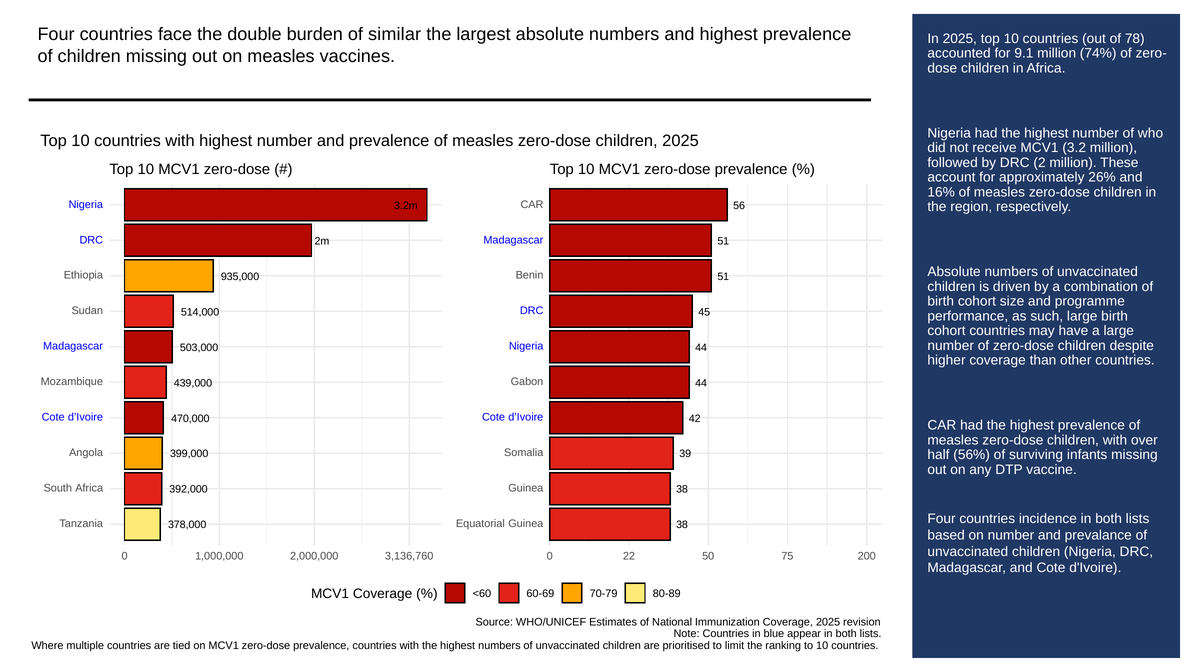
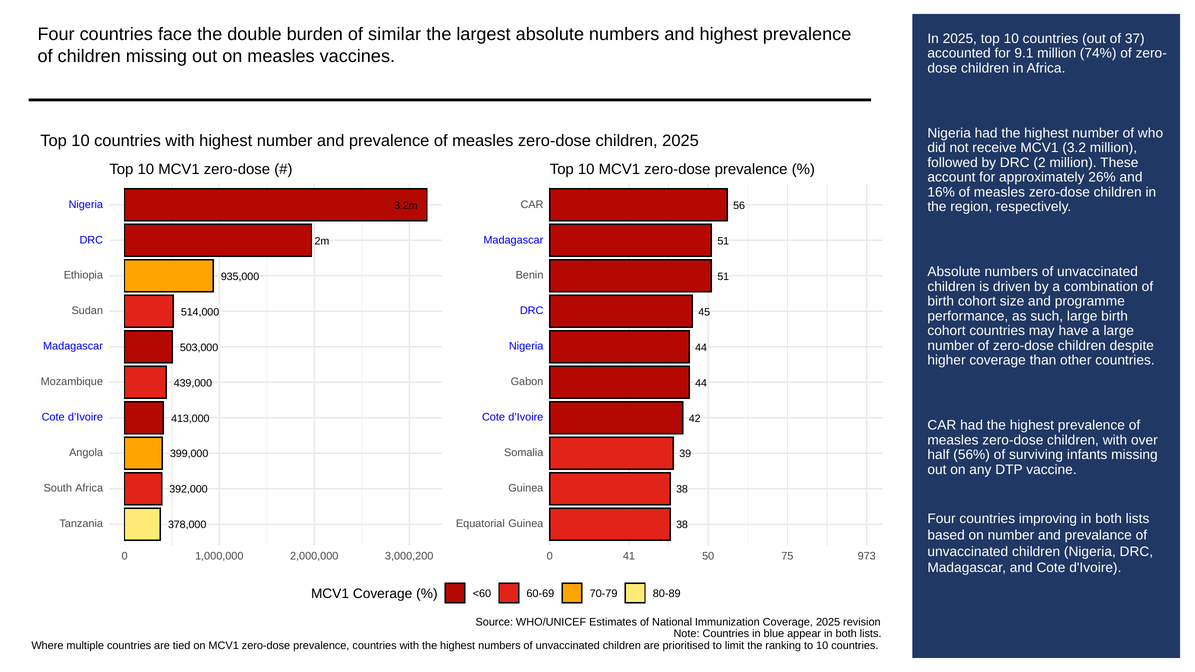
78: 78 -> 37
470,000: 470,000 -> 413,000
incidence: incidence -> improving
3,136,760: 3,136,760 -> 3,000,200
22: 22 -> 41
200: 200 -> 973
